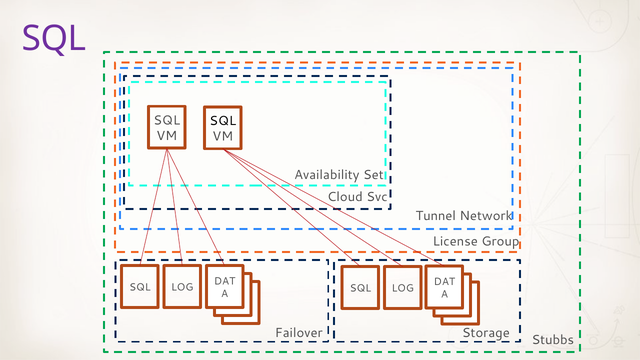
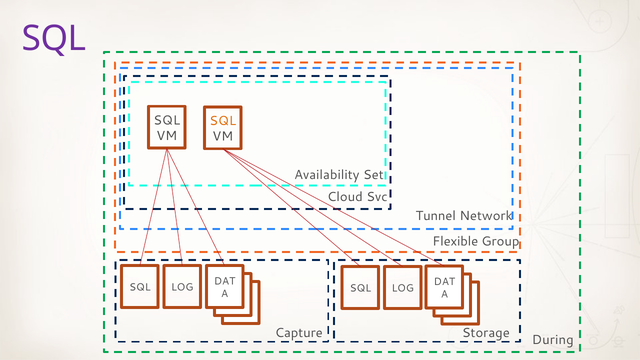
SQL at (223, 121) colour: black -> orange
License: License -> Flexible
Failover: Failover -> Capture
Stubbs: Stubbs -> During
